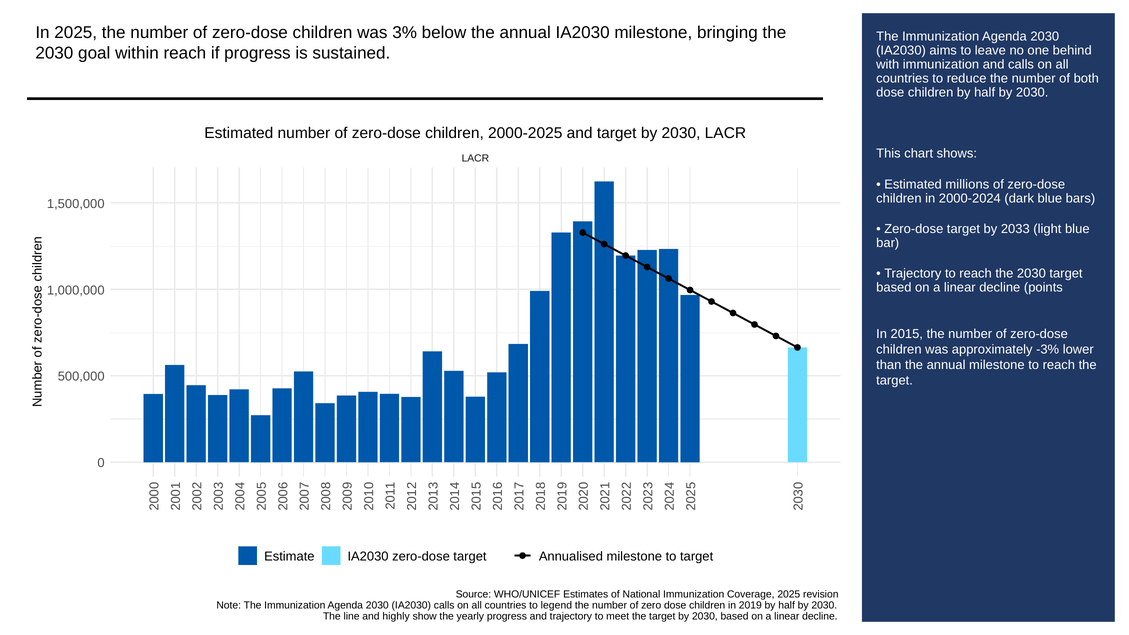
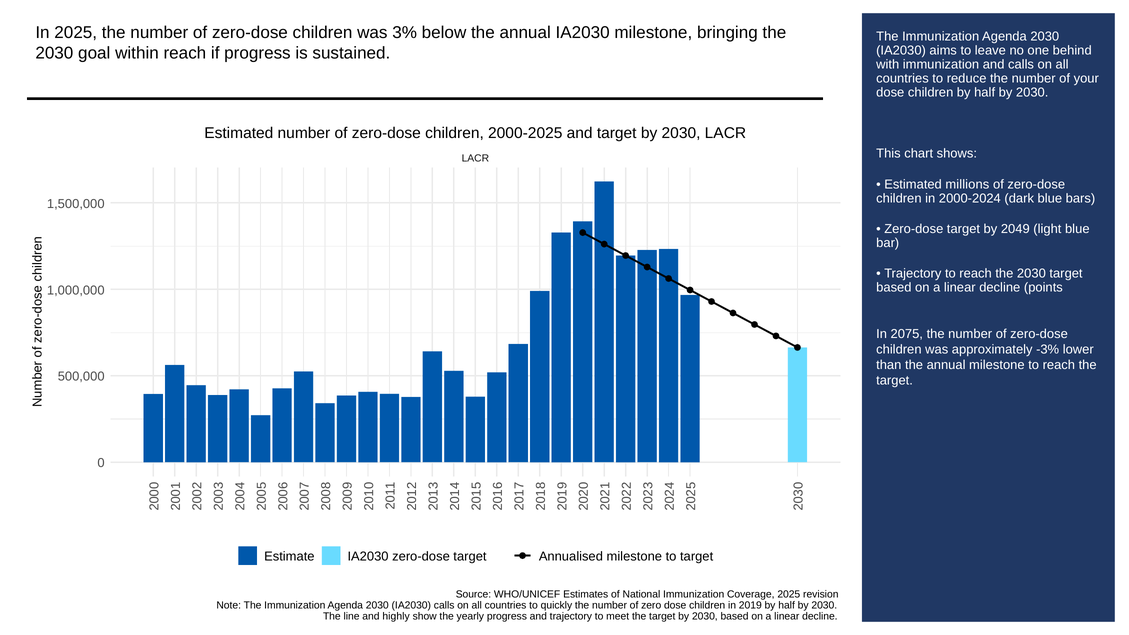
both: both -> your
2033: 2033 -> 2049
2015: 2015 -> 2075
legend: legend -> quickly
